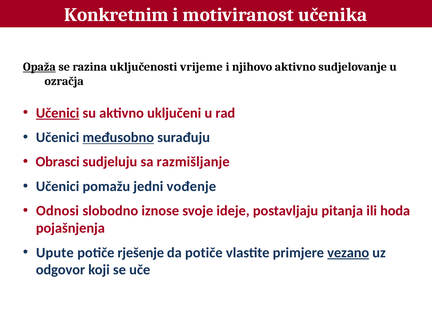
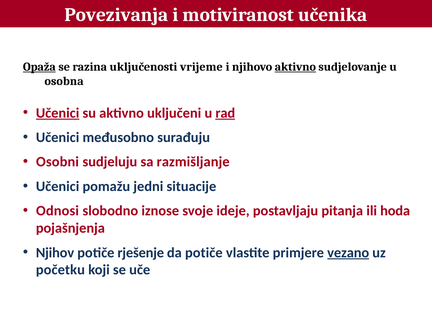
Konkretnim: Konkretnim -> Povezivanja
aktivno at (295, 67) underline: none -> present
ozračja: ozračja -> osobna
rad underline: none -> present
međusobno underline: present -> none
Obrasci: Obrasci -> Osobni
vođenje: vođenje -> situacije
Upute: Upute -> Njihov
odgovor: odgovor -> početku
